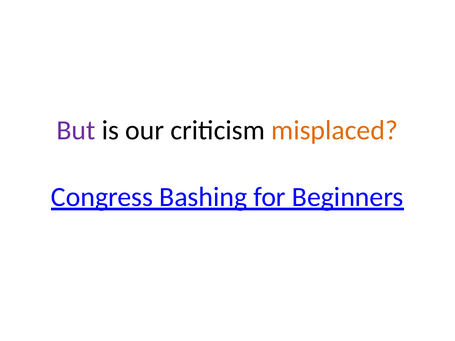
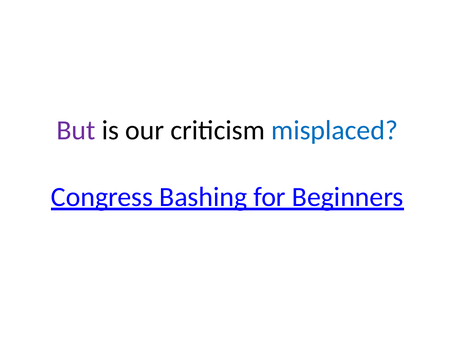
misplaced colour: orange -> blue
